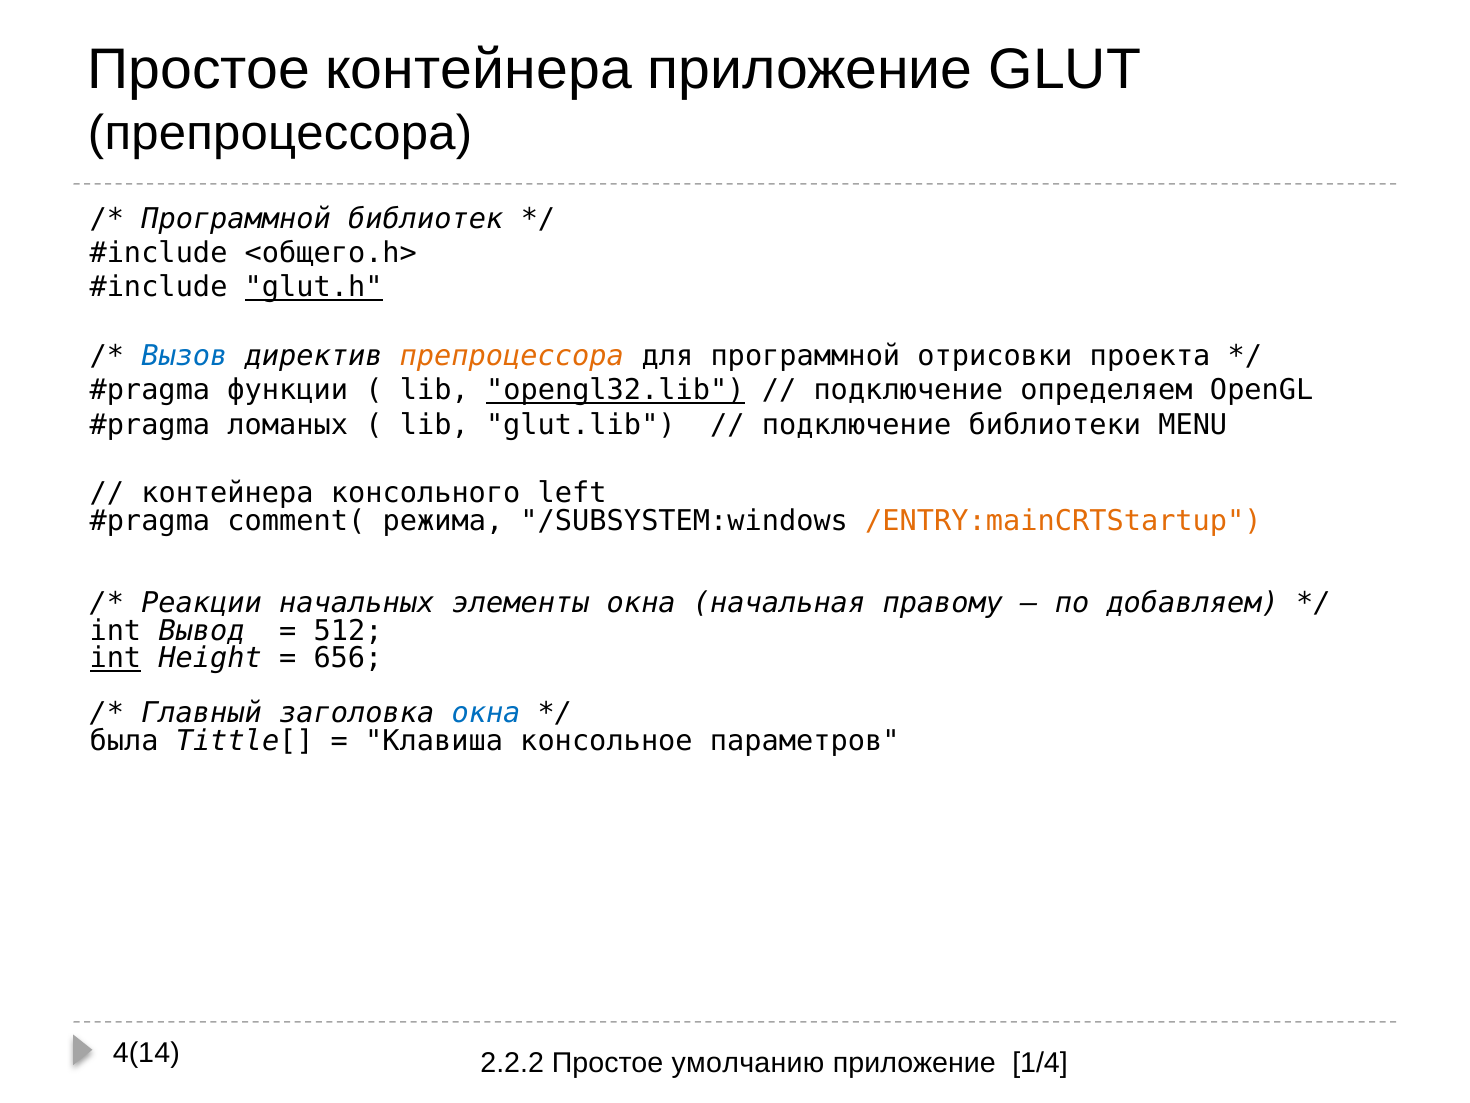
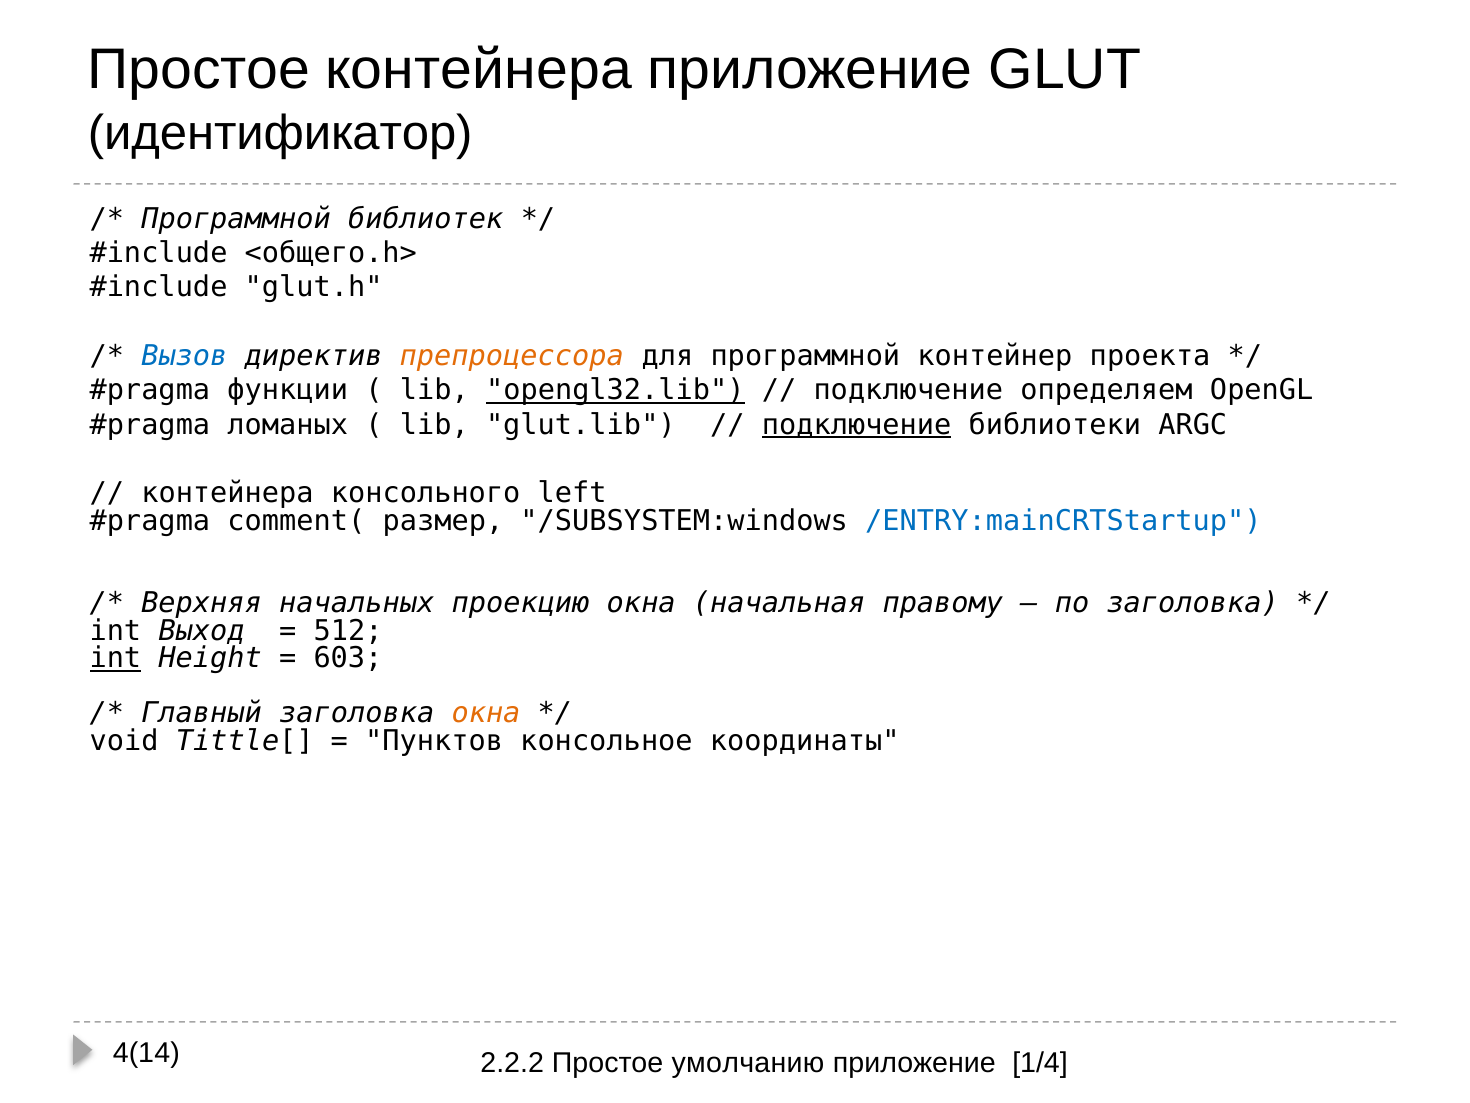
препроцессора at (280, 133): препроцессора -> идентификатор
glut.h underline: present -> none
отрисовки: отрисовки -> контейнер
подключение at (857, 425) underline: none -> present
MENU: MENU -> ARGC
режима: режима -> размер
/ENTRY:mainCRTStartup colour: orange -> blue
Реакции: Реакции -> Верхняя
элементы: элементы -> проекцию
по добавляем: добавляем -> заголовка
Вывод: Вывод -> Выход
656: 656 -> 603
окна at (486, 713) colour: blue -> orange
была: была -> void
Клавиша: Клавиша -> Пунктов
параметров: параметров -> координаты
